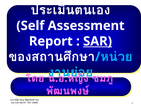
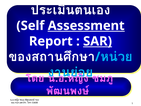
Assessment underline: none -> present
